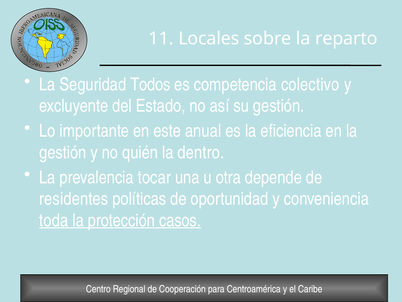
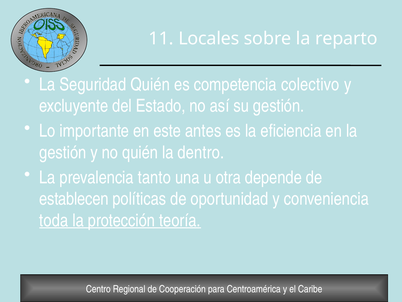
Seguridad Todos: Todos -> Quién
anual: anual -> antes
tocar: tocar -> tanto
residentes: residentes -> establecen
casos: casos -> teoría
